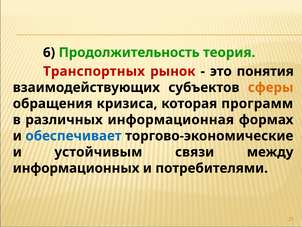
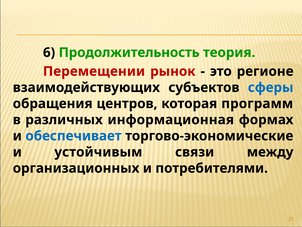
Транспортных: Транспортных -> Перемещении
понятия: понятия -> регионе
сферы colour: orange -> blue
кризиса: кризиса -> центров
информационных: информационных -> организационных
